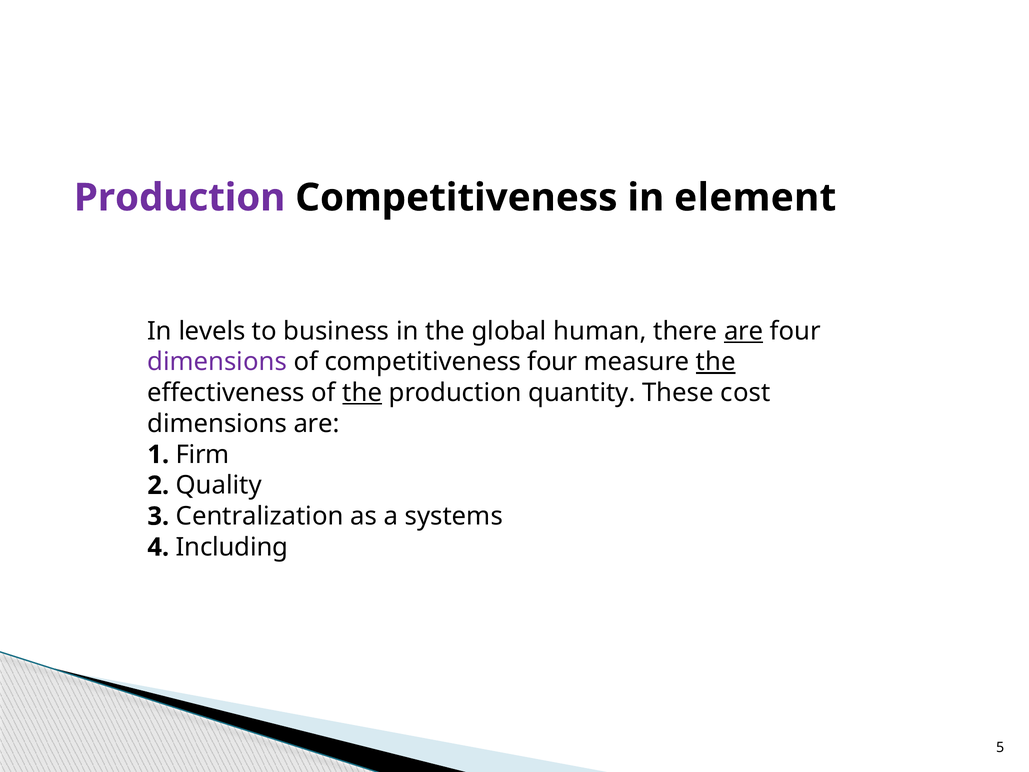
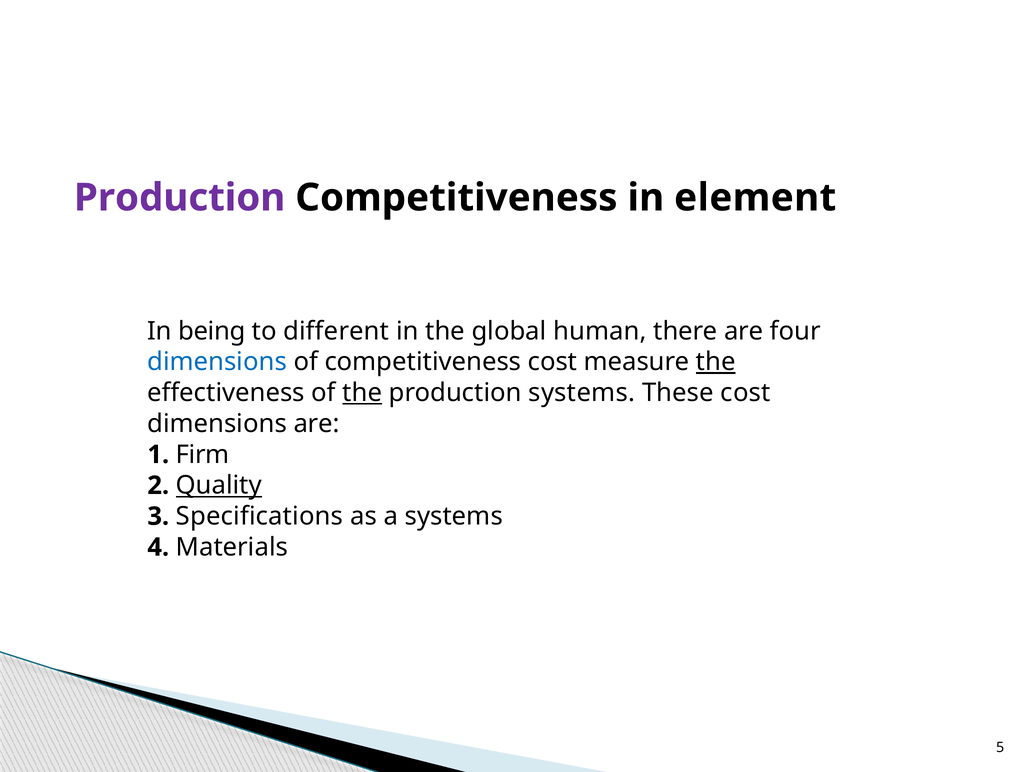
levels: levels -> being
business: business -> different
are at (744, 331) underline: present -> none
dimensions at (217, 362) colour: purple -> blue
competitiveness four: four -> cost
production quantity: quantity -> systems
Quality underline: none -> present
Centralization: Centralization -> Specifications
Including: Including -> Materials
